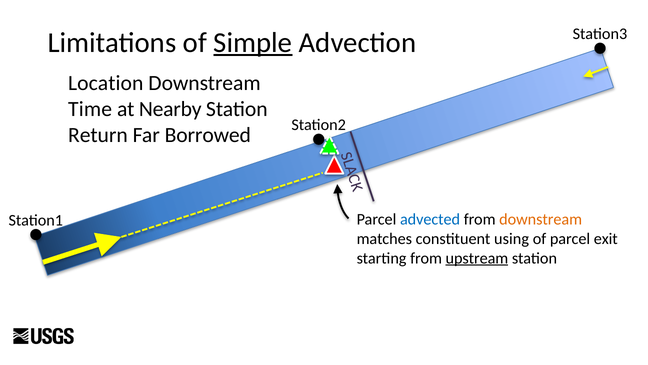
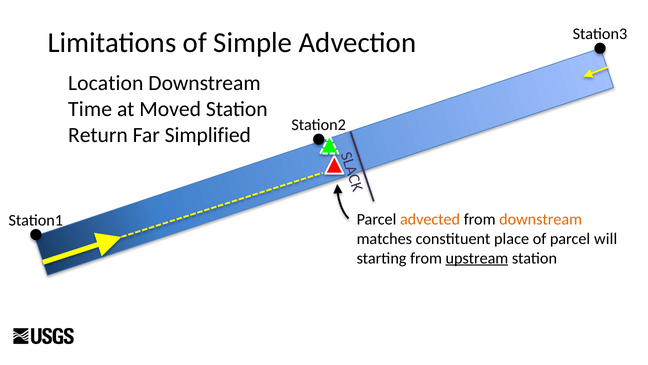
Simple underline: present -> none
Nearby: Nearby -> Moved
Borrowed: Borrowed -> Simplified
advected colour: blue -> orange
using: using -> place
exit: exit -> will
